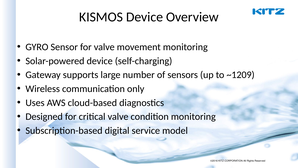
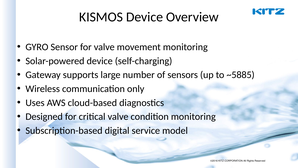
~1209: ~1209 -> ~5885
